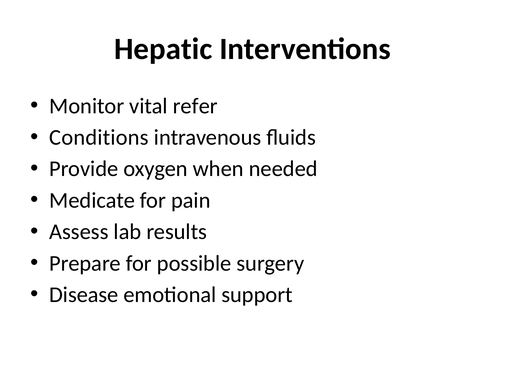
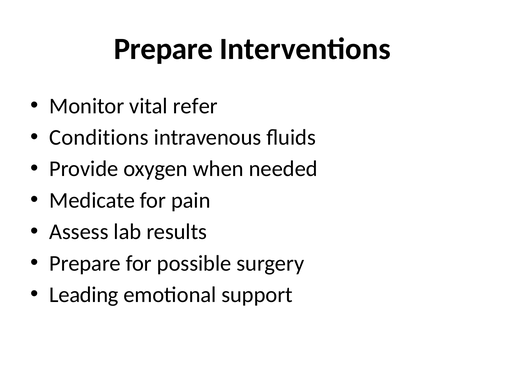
Hepatic at (163, 49): Hepatic -> Prepare
Disease: Disease -> Leading
